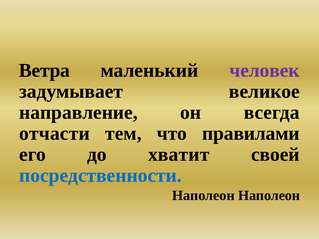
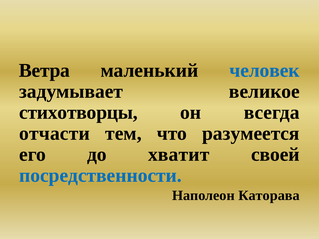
человек colour: purple -> blue
направление: направление -> стихотворцы
правилами: правилами -> разумеется
Наполеон Наполеон: Наполеон -> Каторава
